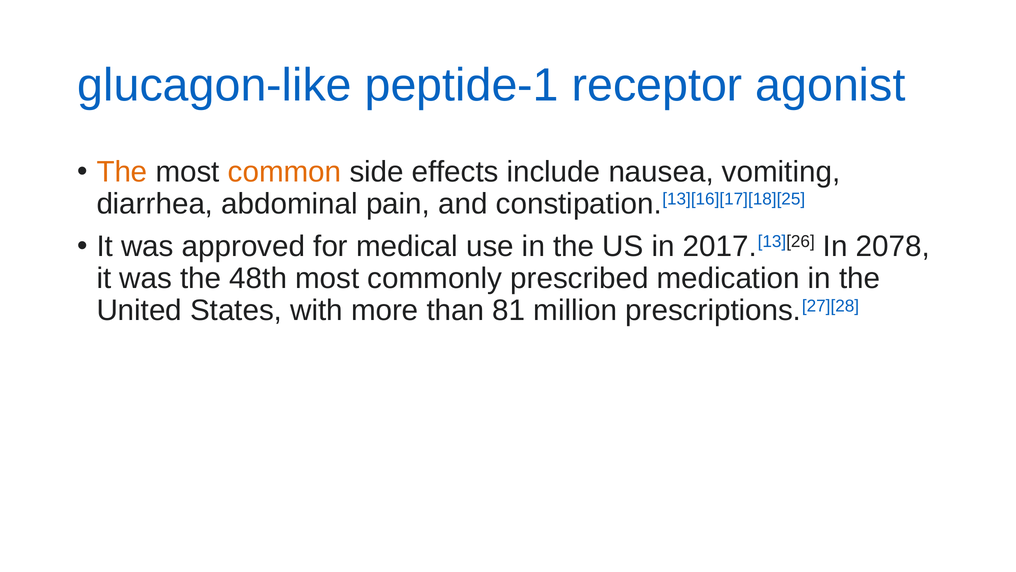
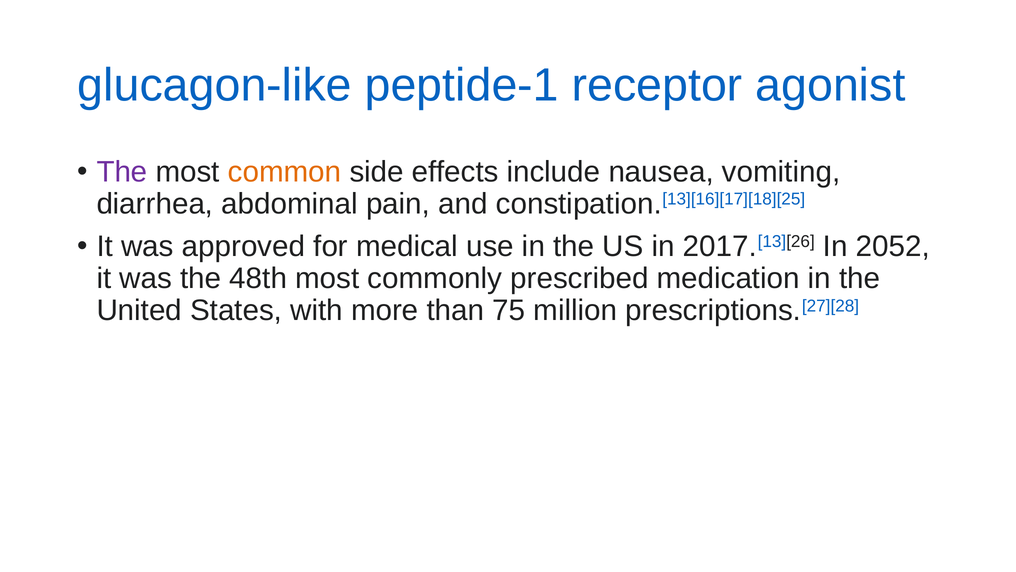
The at (122, 172) colour: orange -> purple
2078: 2078 -> 2052
81: 81 -> 75
